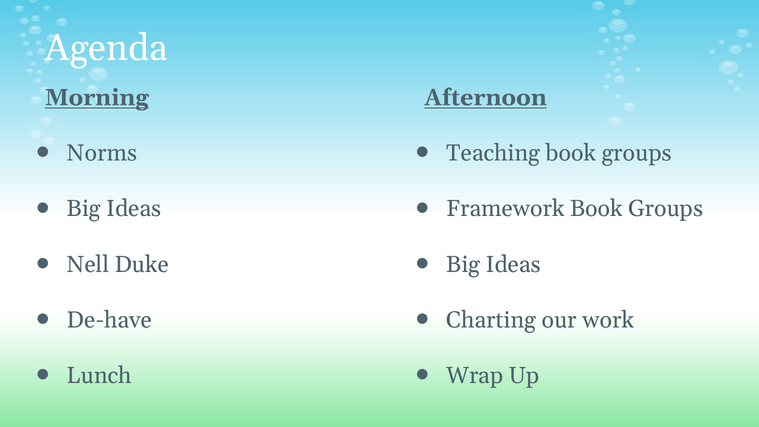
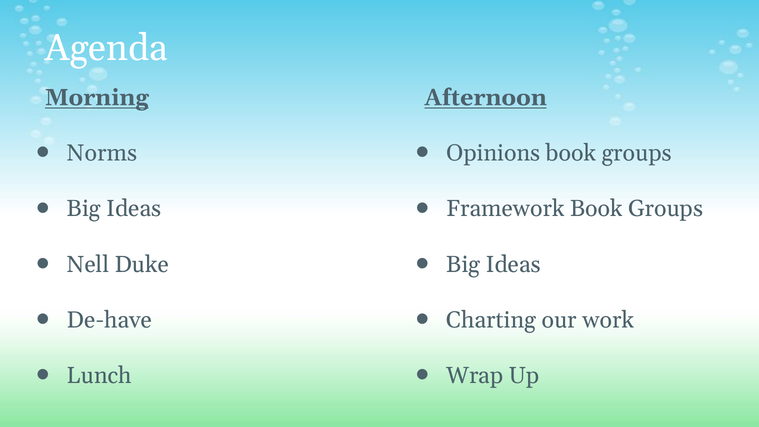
Teaching: Teaching -> Opinions
